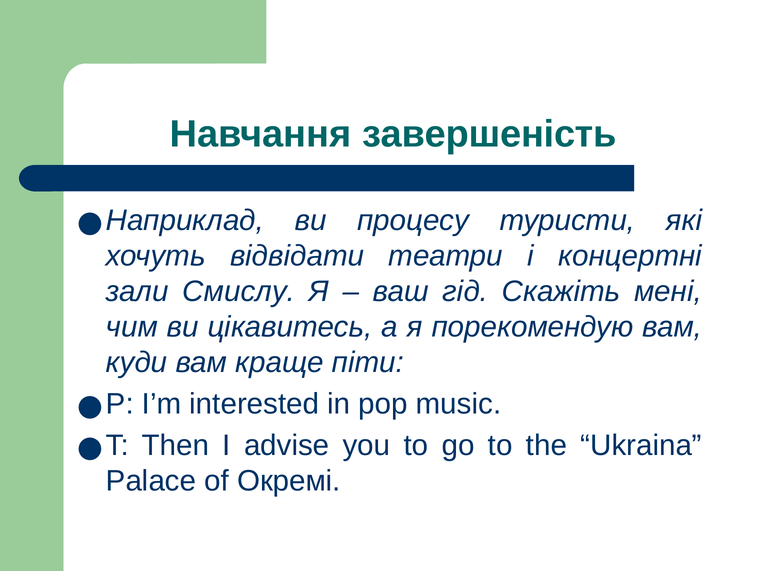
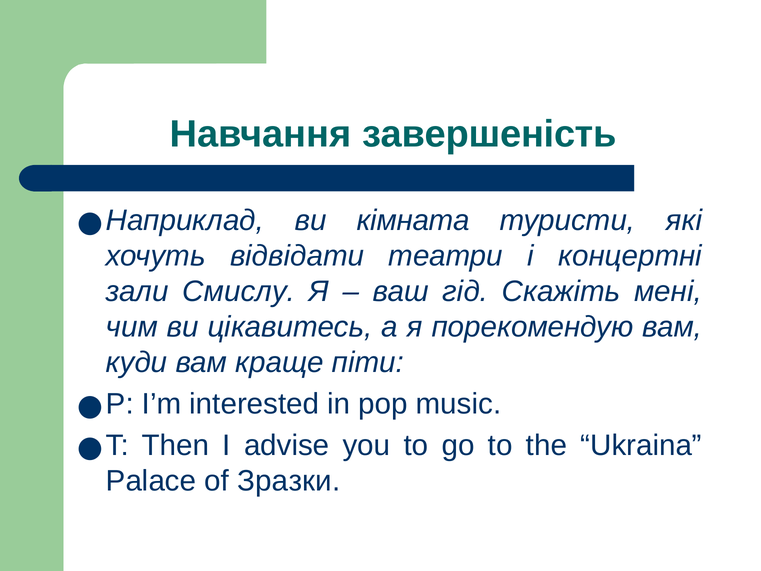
процесу: процесу -> кімната
Окремі: Окремі -> Зразки
